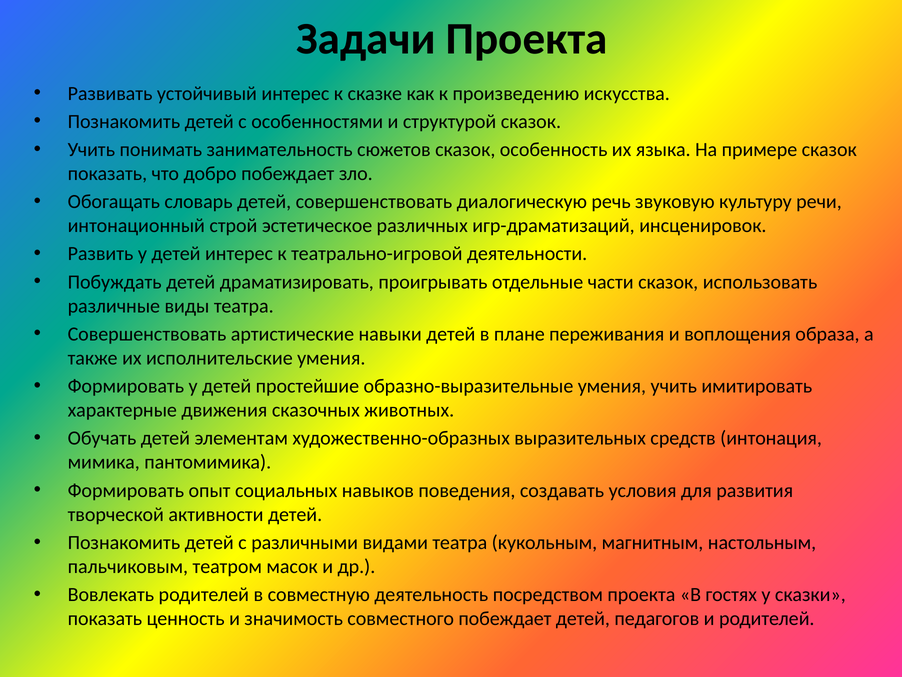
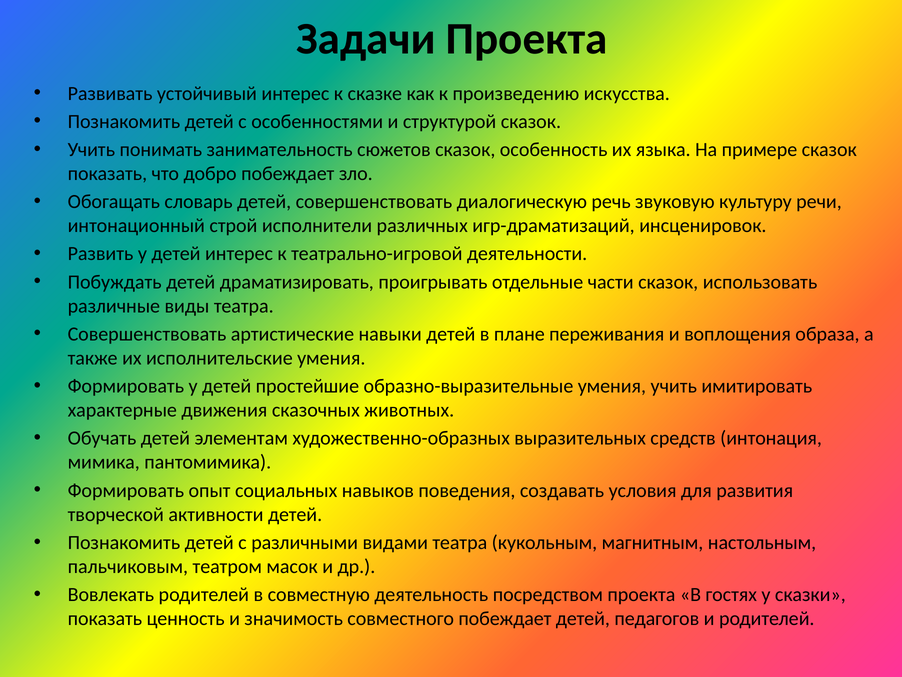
эстетическое: эстетическое -> исполнители
